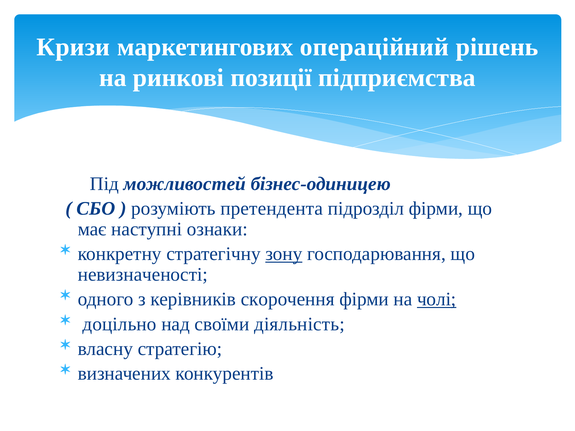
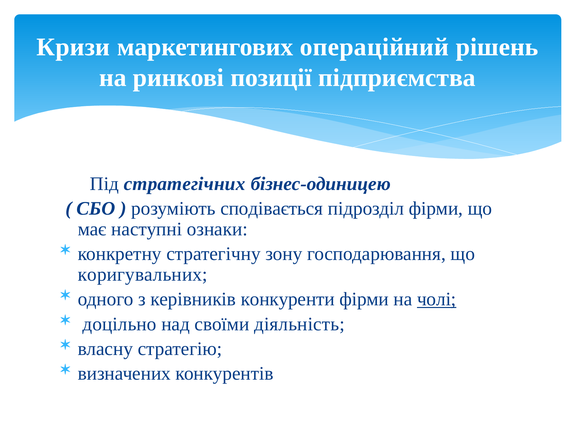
можливостей: можливостей -> стратегічних
претендента: претендента -> сподівається
зону underline: present -> none
невизначеності: невизначеності -> коригувальних
скорочення: скорочення -> конкуренти
